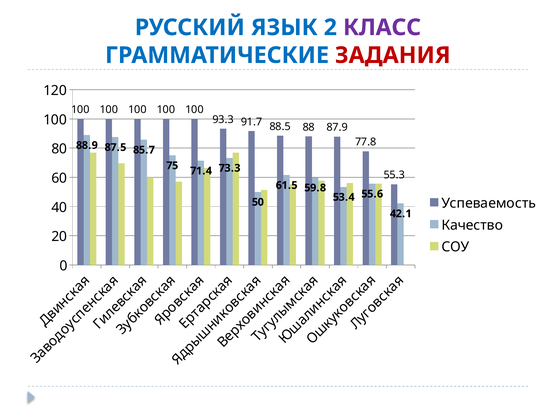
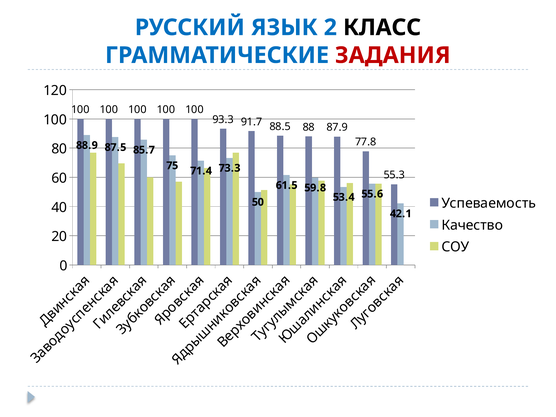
КЛАСС colour: purple -> black
